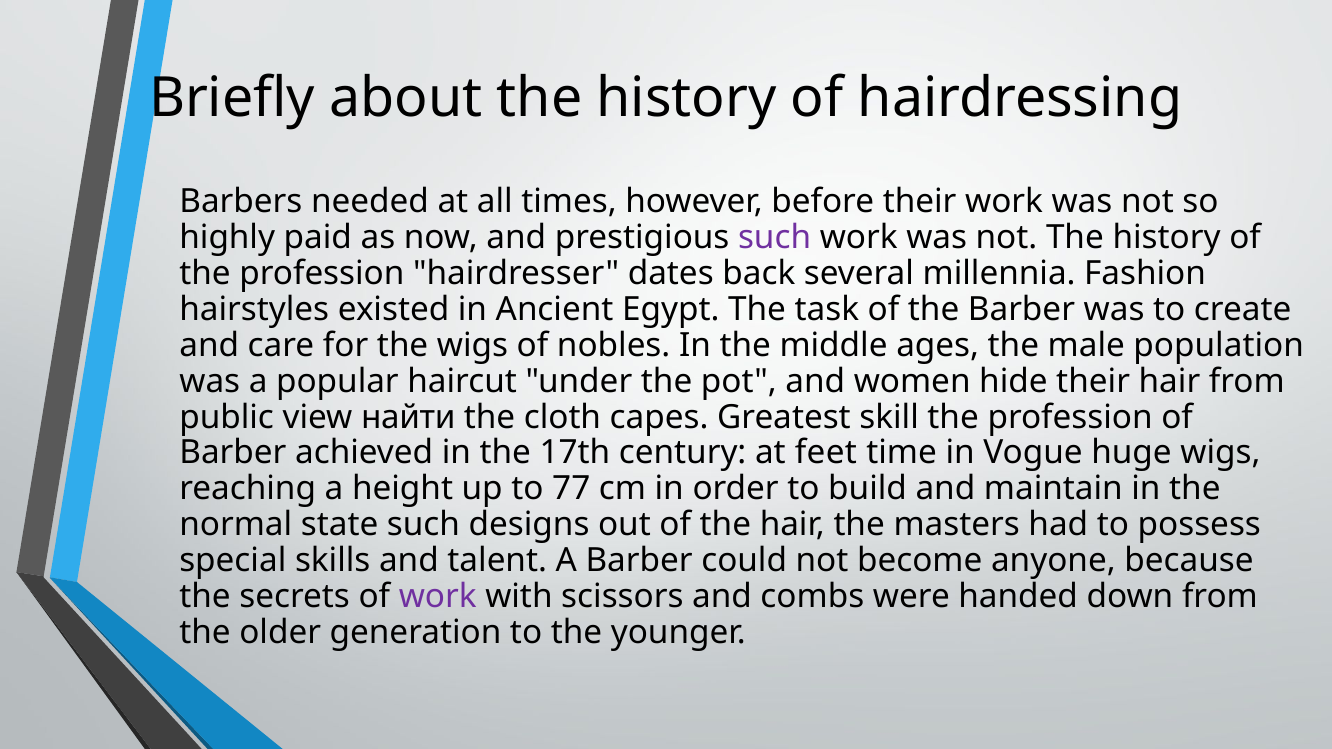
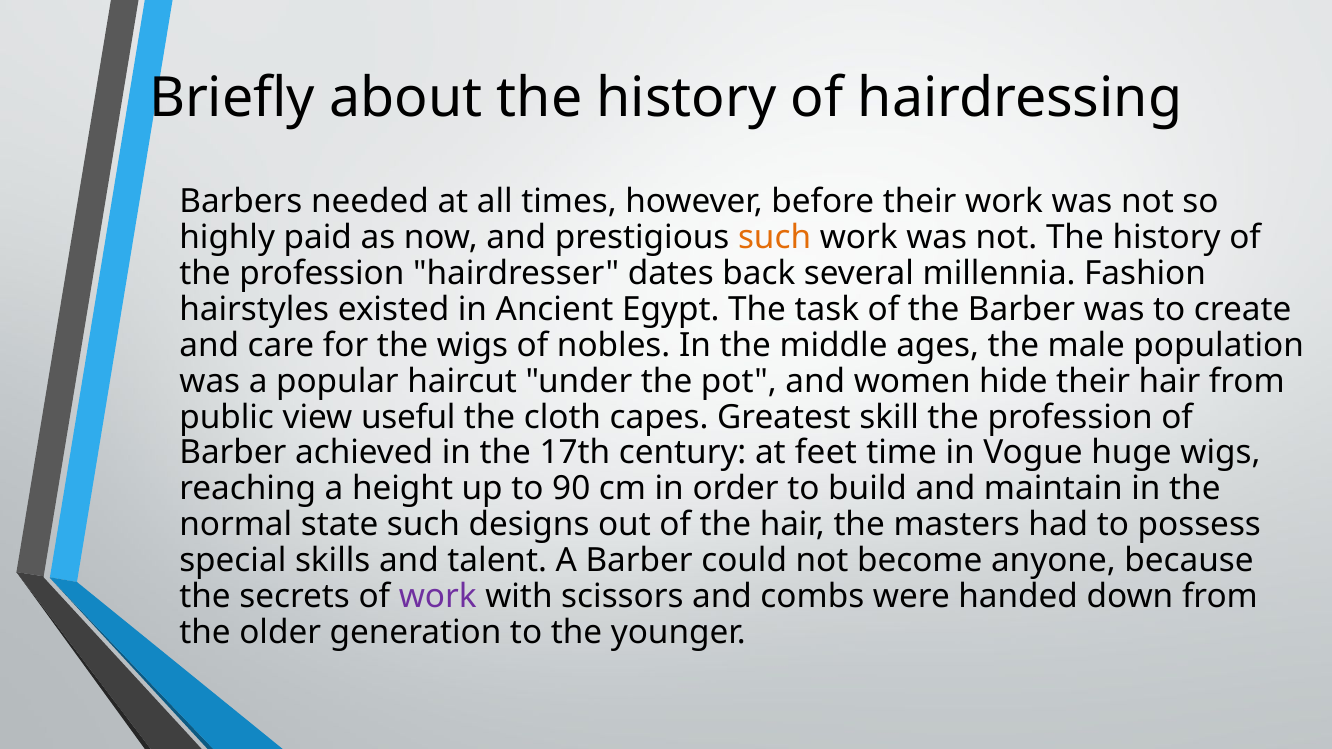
such at (775, 237) colour: purple -> orange
найти: найти -> useful
77: 77 -> 90
